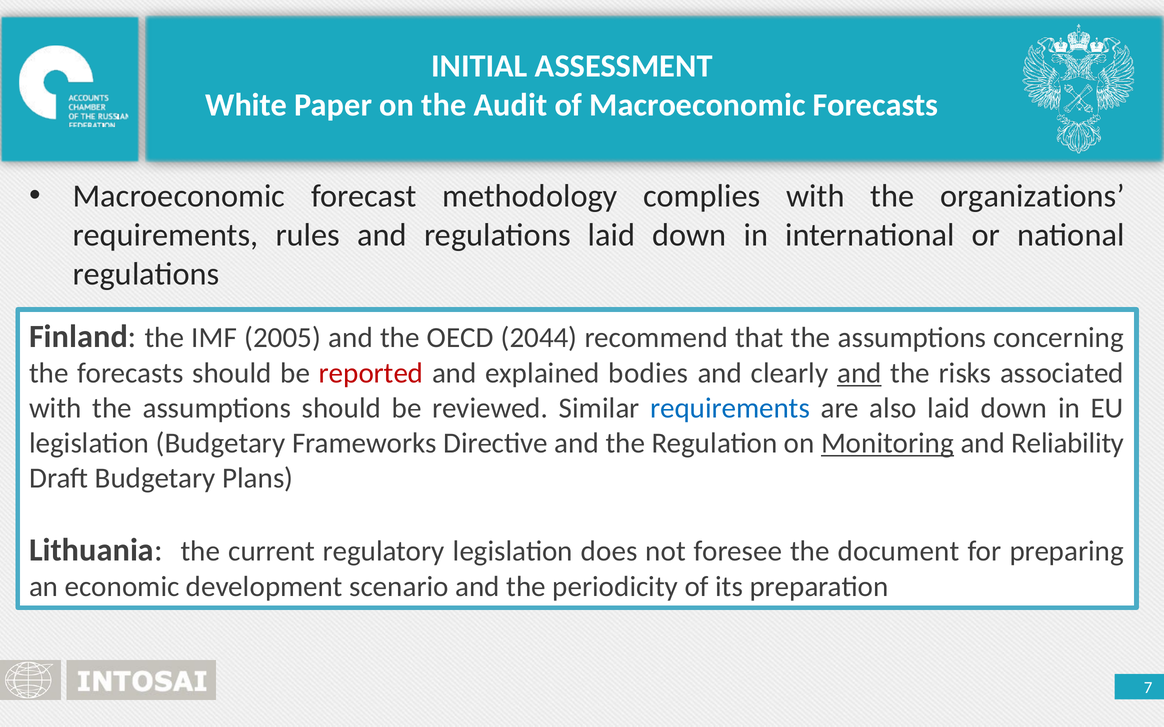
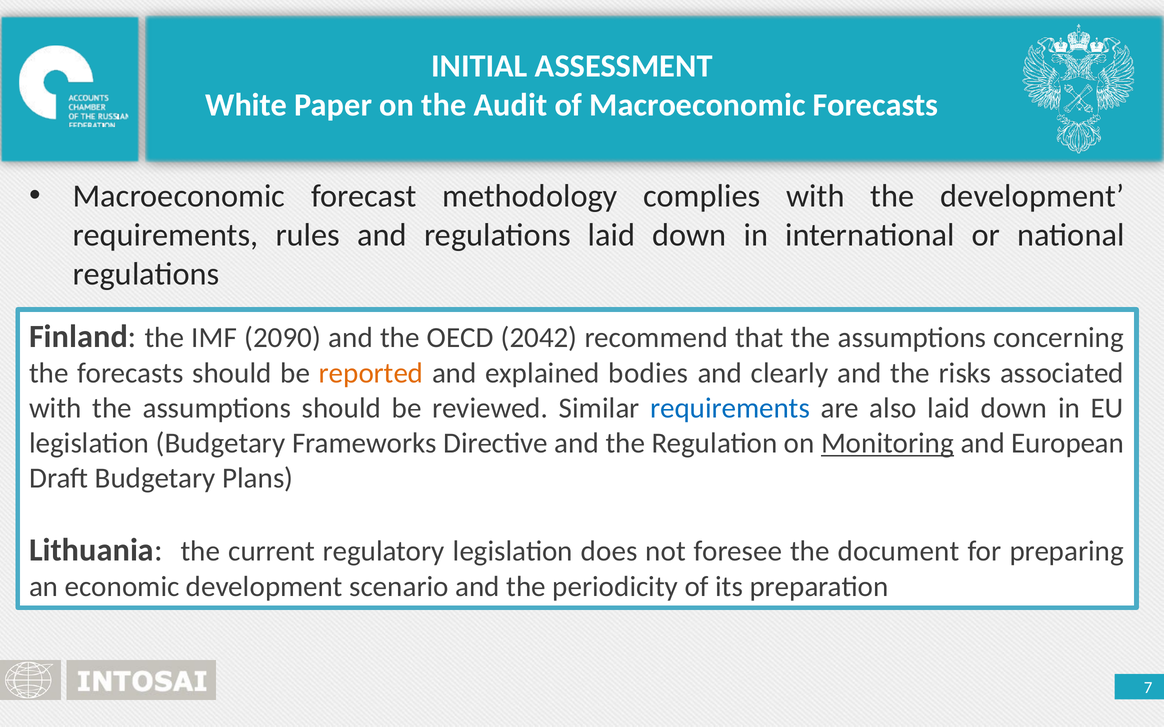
the organizations: organizations -> development
2005: 2005 -> 2090
2044: 2044 -> 2042
reported colour: red -> orange
and at (859, 374) underline: present -> none
Reliability: Reliability -> European
